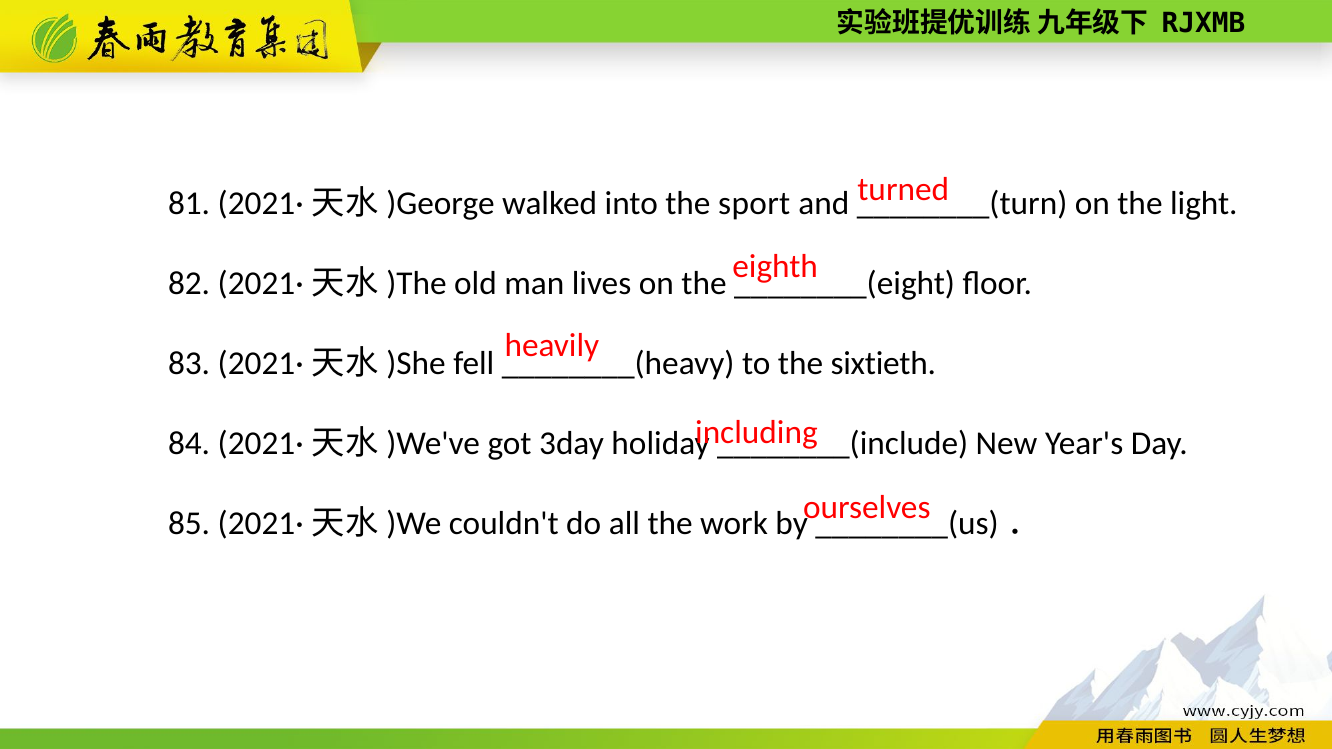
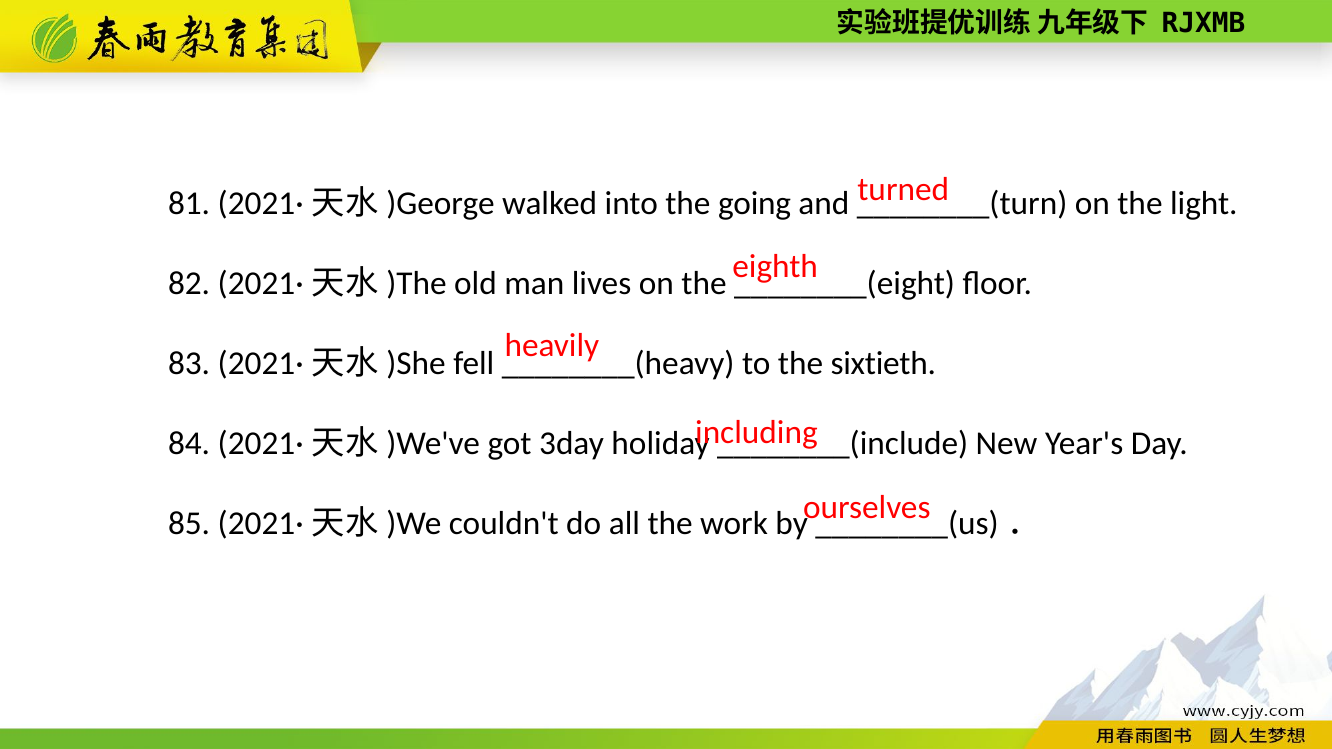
sport: sport -> going
